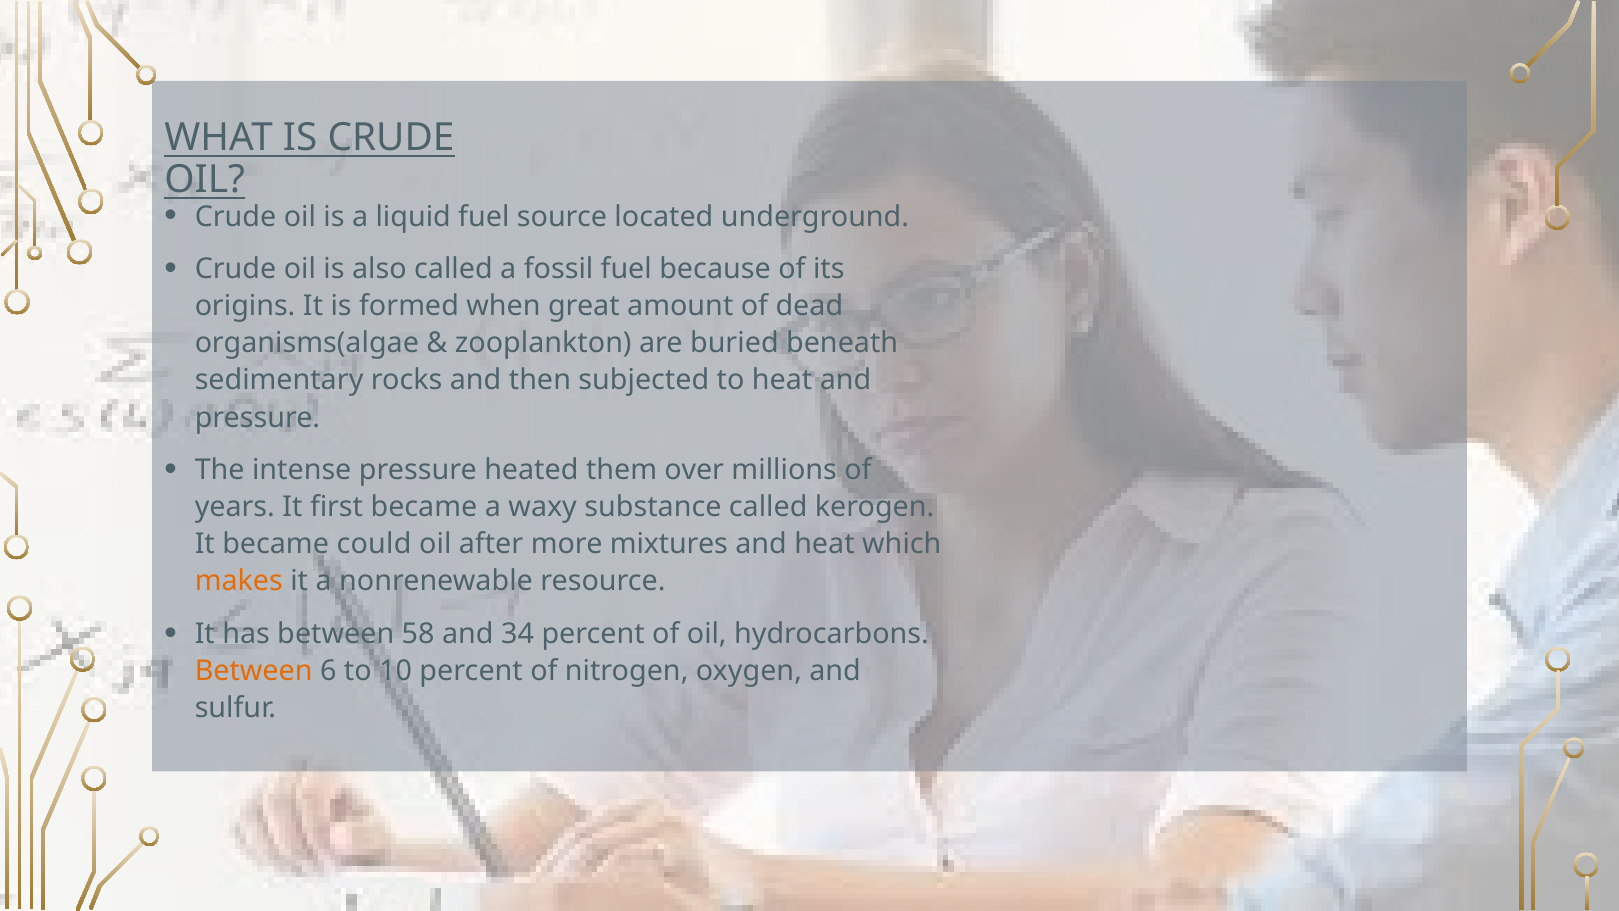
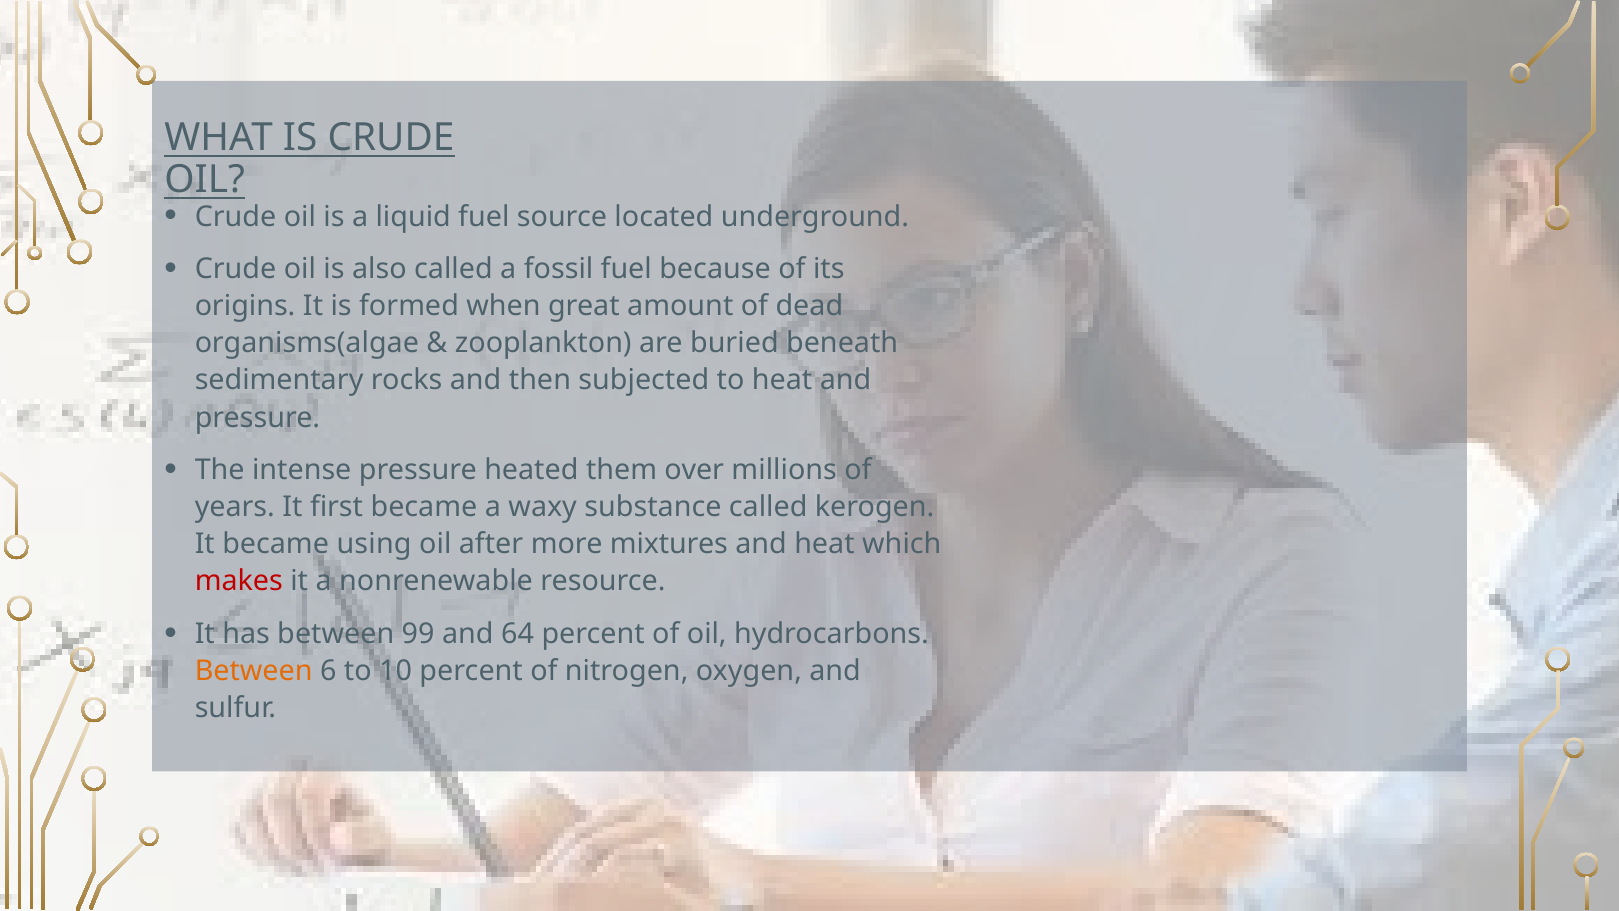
could: could -> using
makes colour: orange -> red
58: 58 -> 99
34: 34 -> 64
